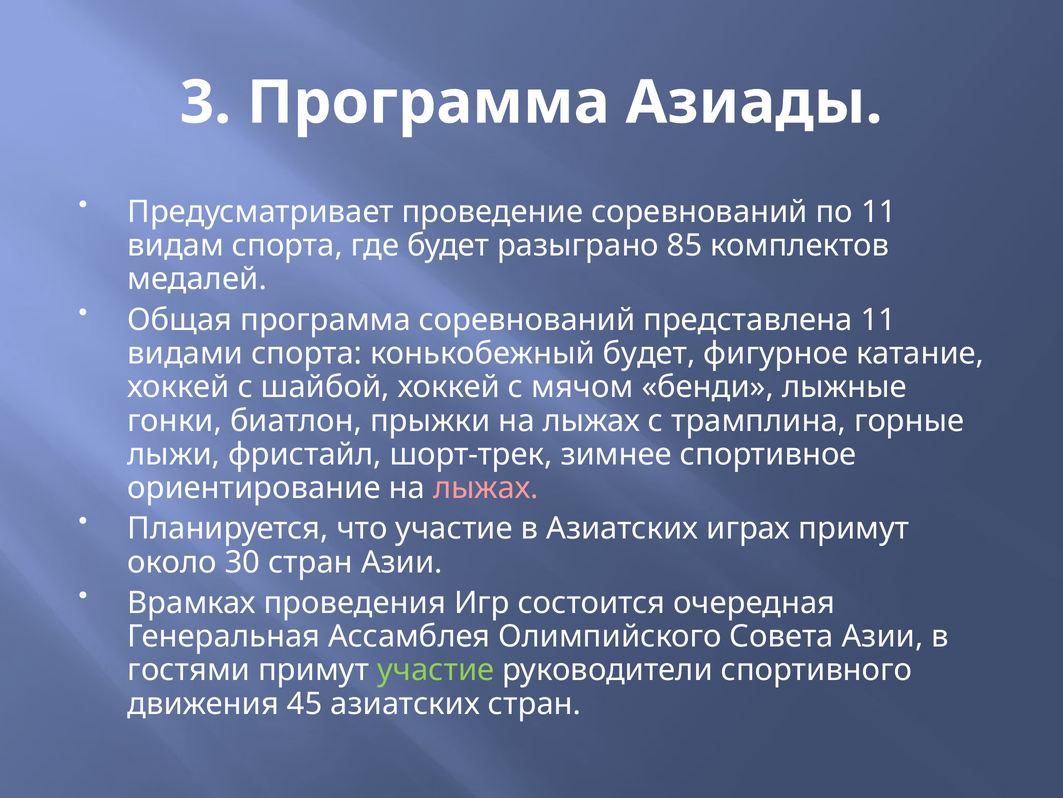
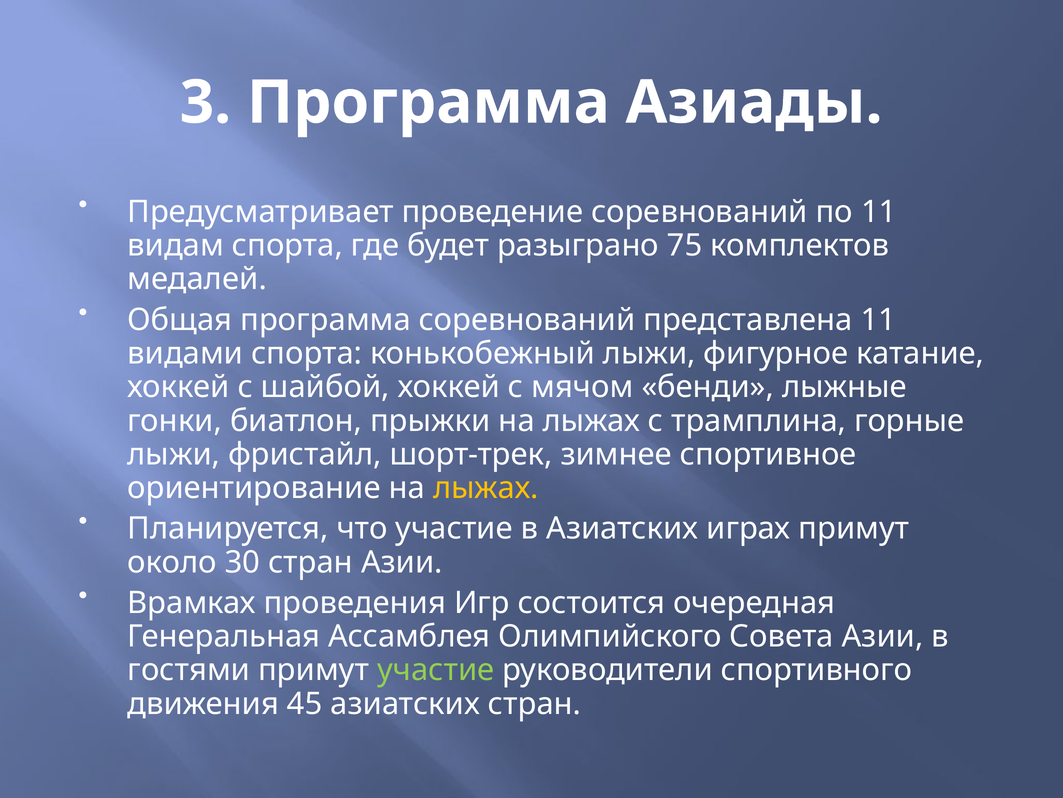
85: 85 -> 75
конькобежный будет: будет -> лыжи
лыжах at (486, 487) colour: pink -> yellow
